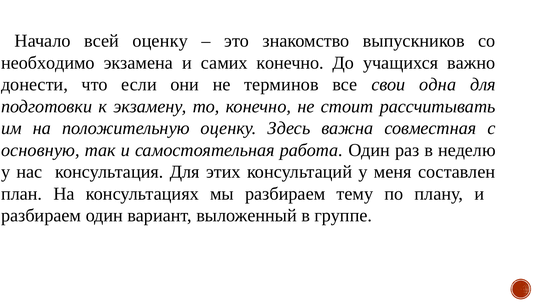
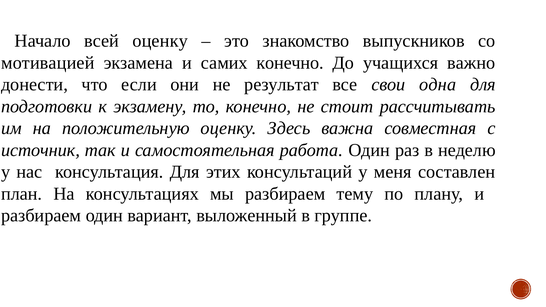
необходимо: необходимо -> мотивацией
терминов: терминов -> результат
основную: основную -> источник
